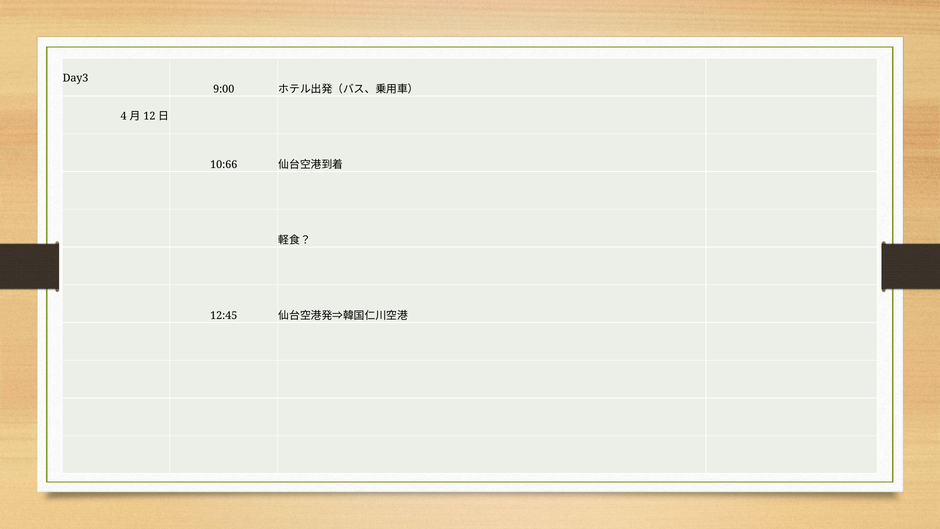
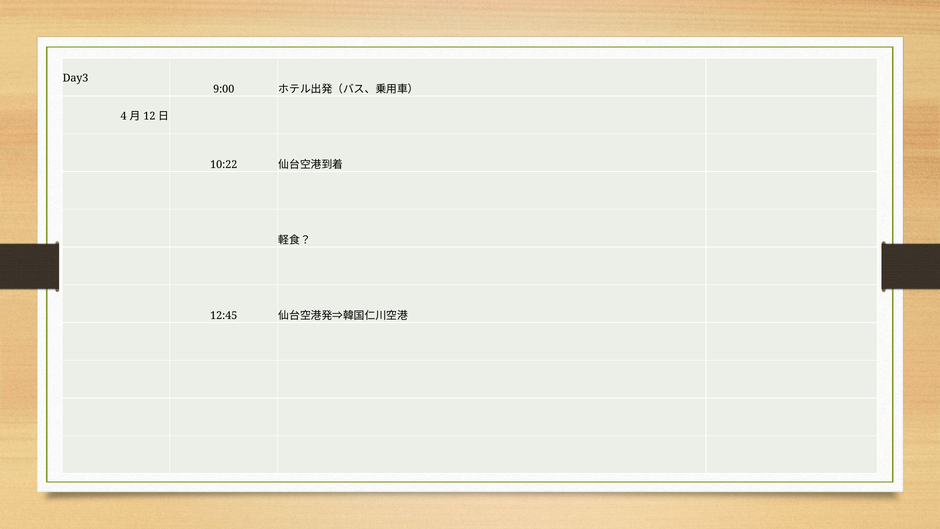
10:66: 10:66 -> 10:22
